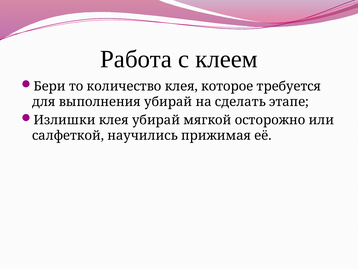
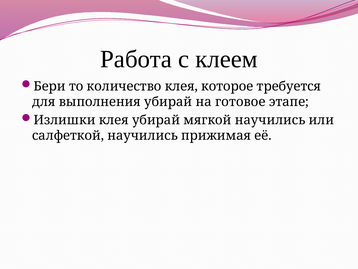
сделать: сделать -> готовое
мягкой осторожно: осторожно -> научились
